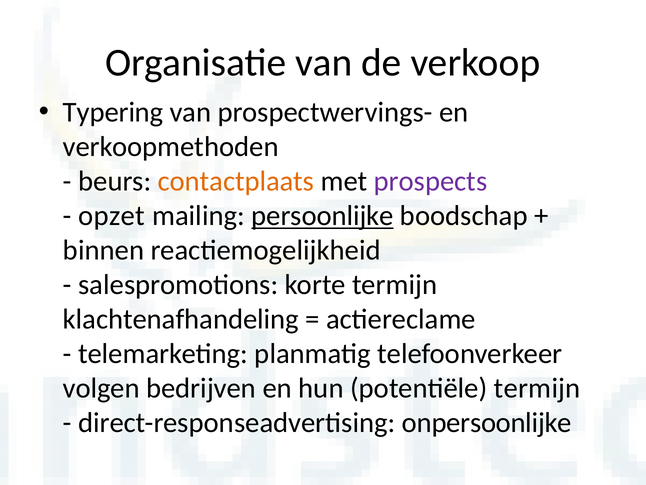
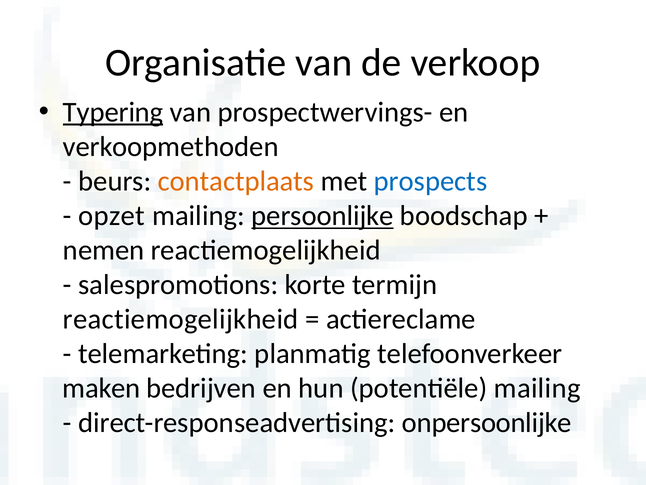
Typering underline: none -> present
prospects colour: purple -> blue
binnen: binnen -> nemen
klachtenafhandeling at (181, 319): klachtenafhandeling -> reactiemogelijkheid
volgen: volgen -> maken
potentiële termijn: termijn -> mailing
